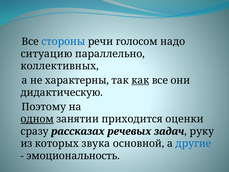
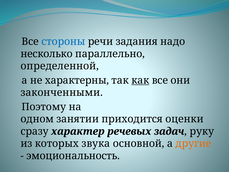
голосом: голосом -> задания
ситуацию: ситуацию -> несколько
коллективных: коллективных -> определенной
дидактическую: дидактическую -> законченными
одном underline: present -> none
рассказах: рассказах -> характер
другие colour: blue -> orange
